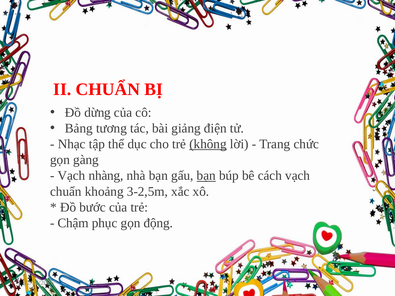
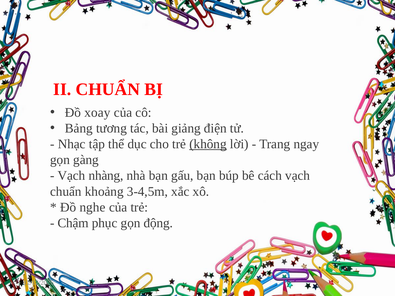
dừng: dừng -> xoay
chức: chức -> ngay
bạn at (206, 176) underline: present -> none
3-2,5m: 3-2,5m -> 3-4,5m
bước: bước -> nghe
